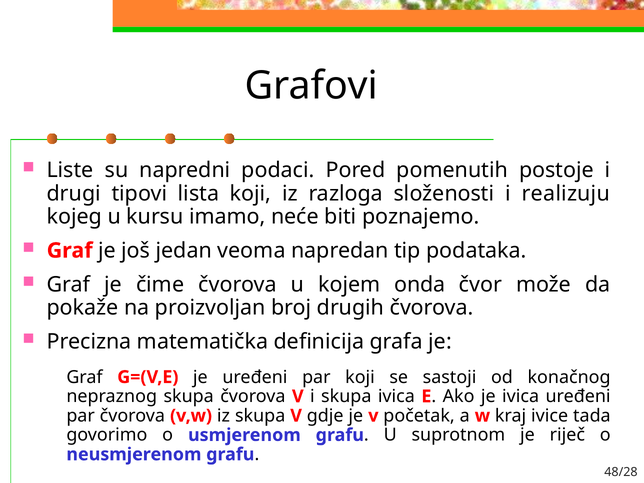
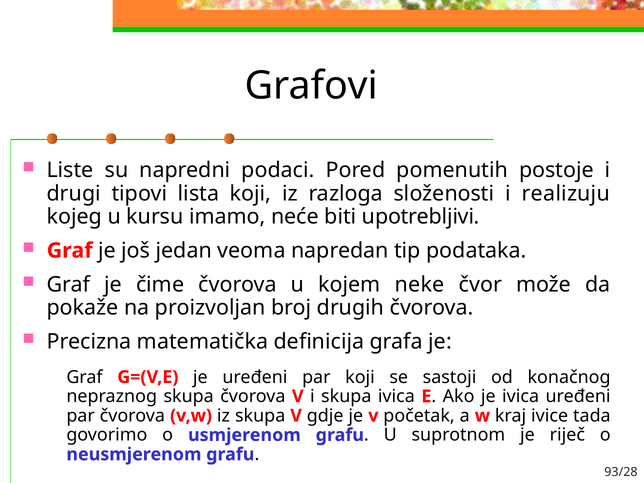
poznajemo: poznajemo -> upotrebljivi
onda: onda -> neke
48/28: 48/28 -> 93/28
